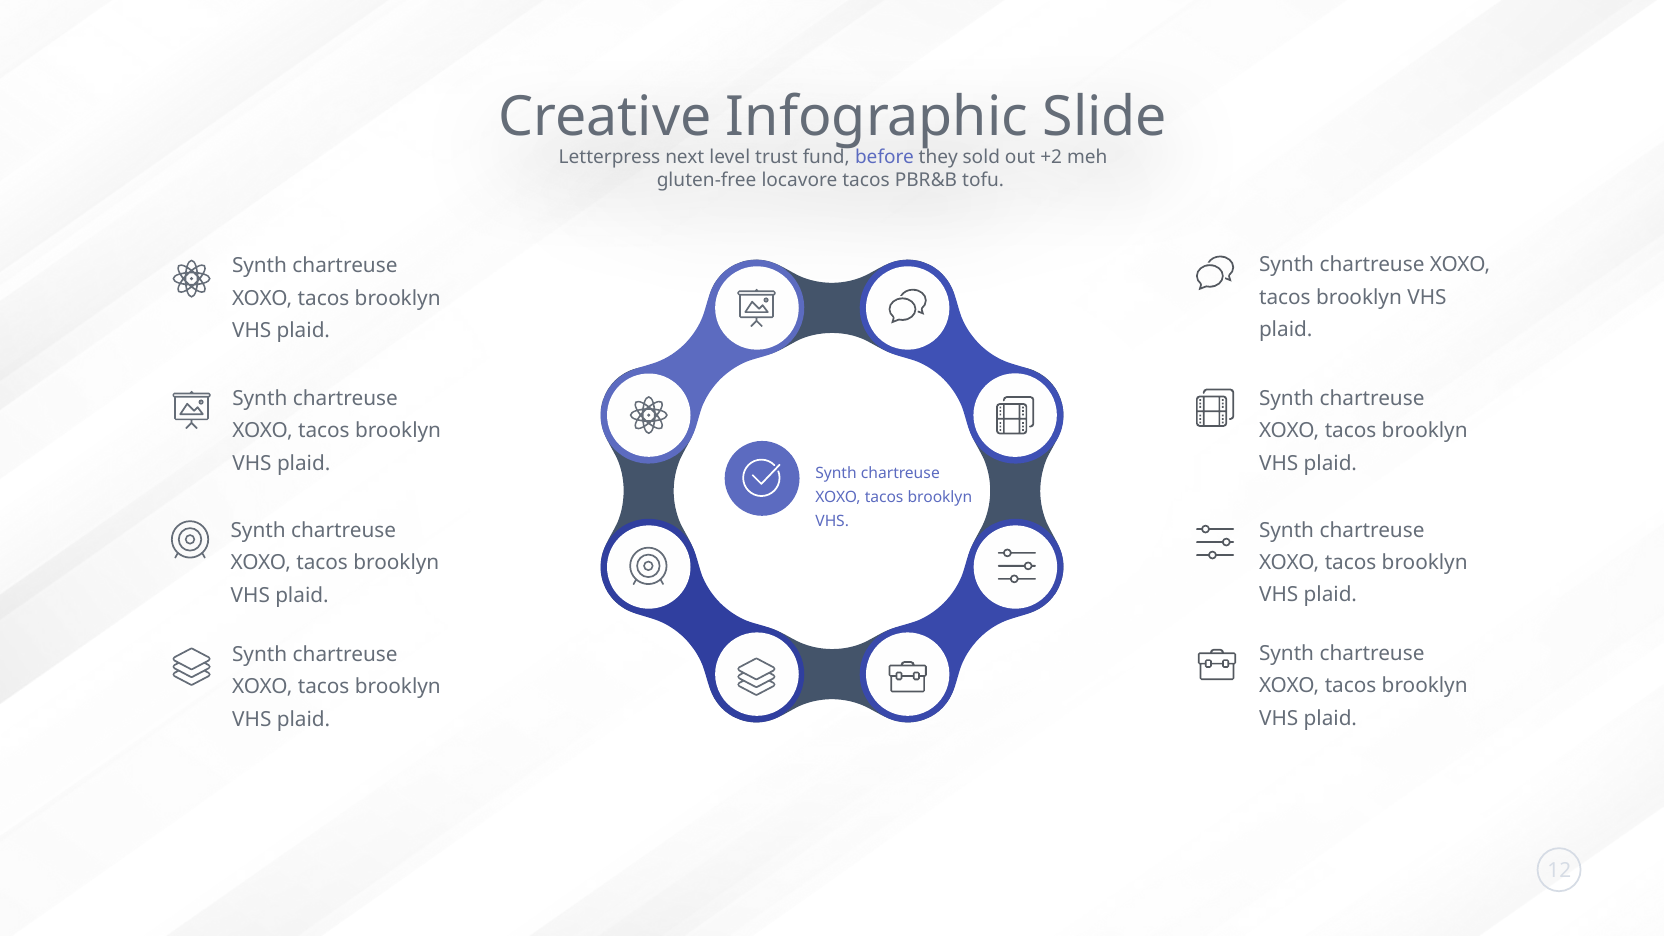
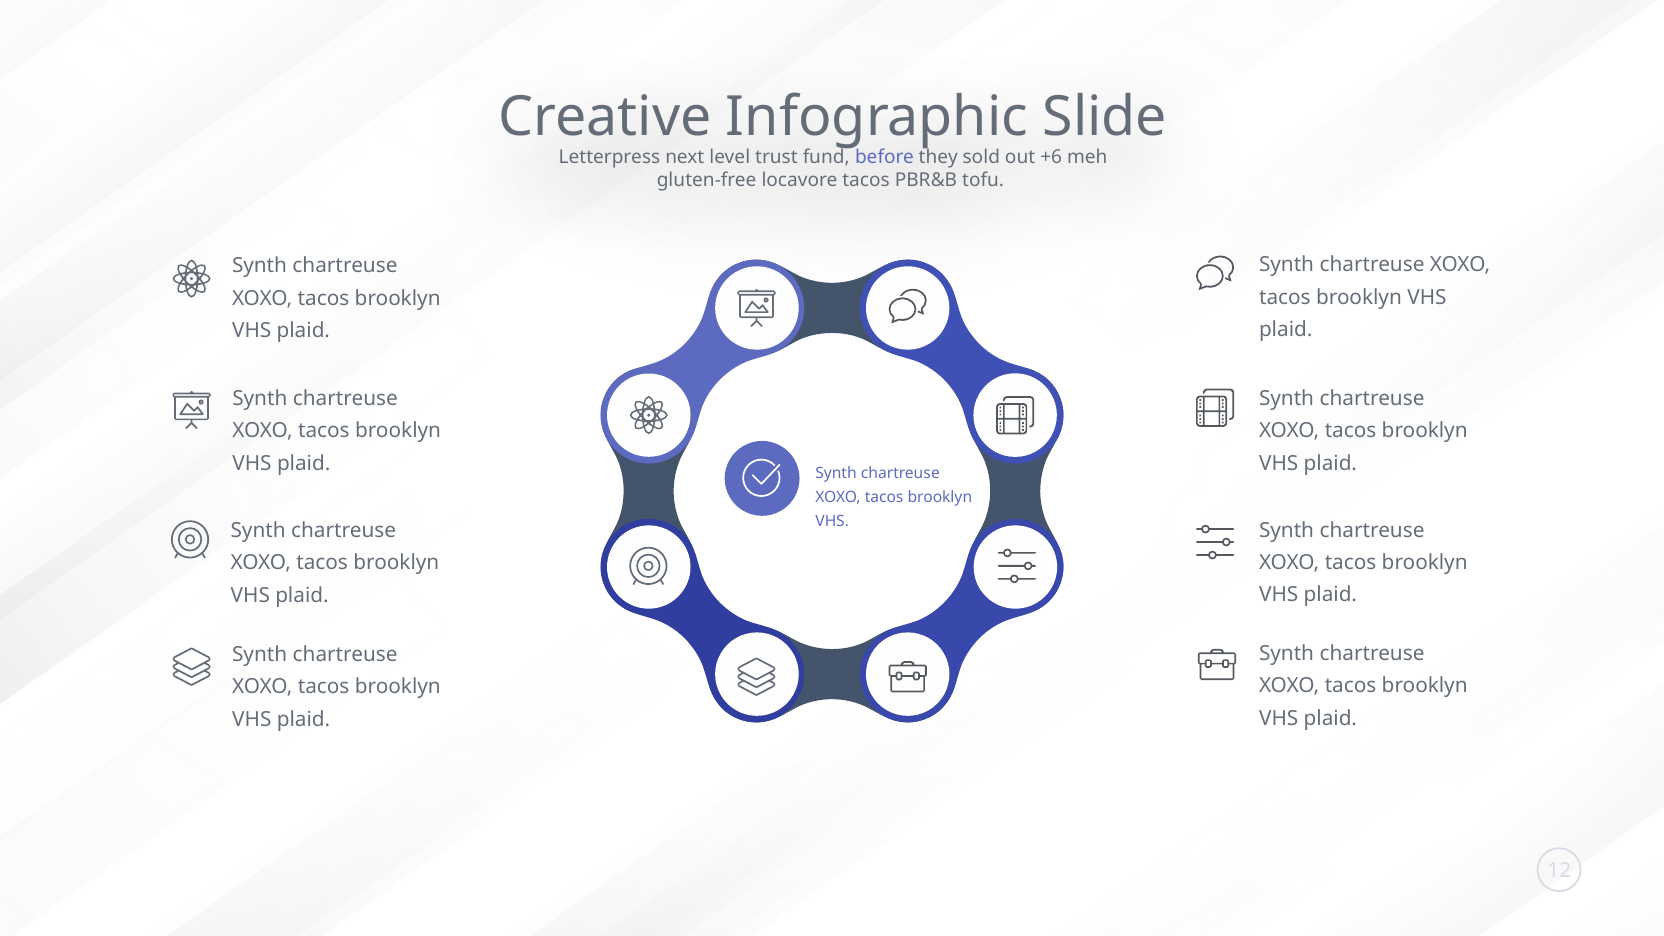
+2: +2 -> +6
